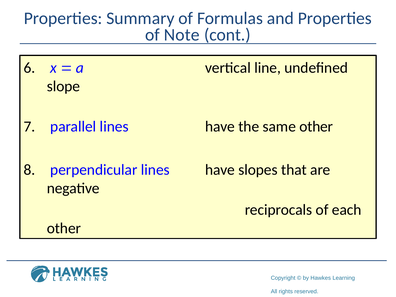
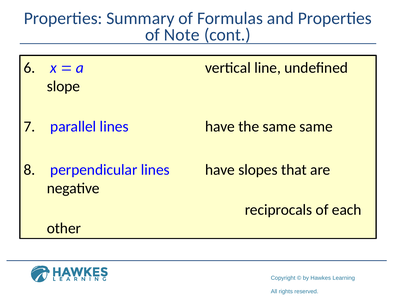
same other: other -> same
